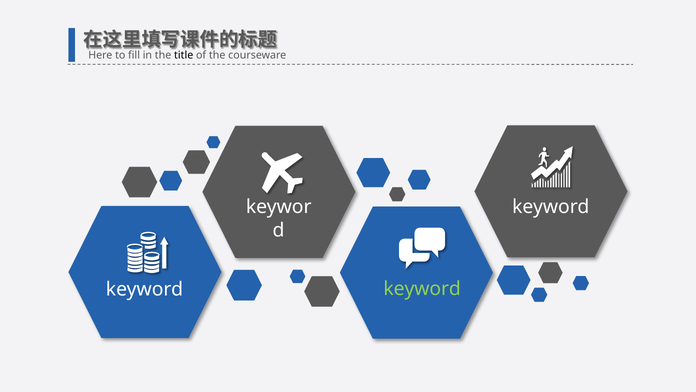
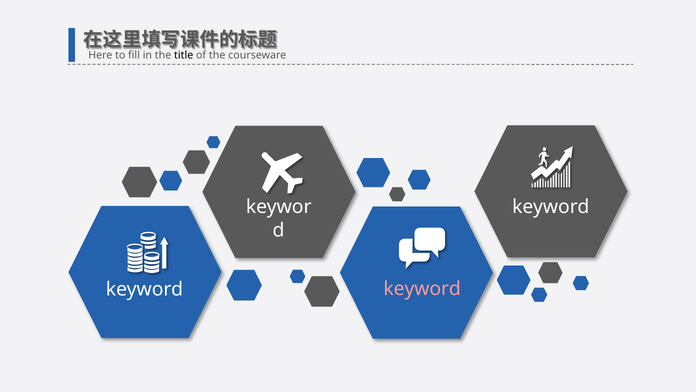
keyword at (422, 288) colour: light green -> pink
